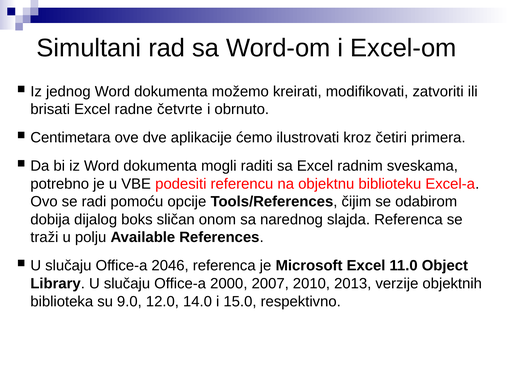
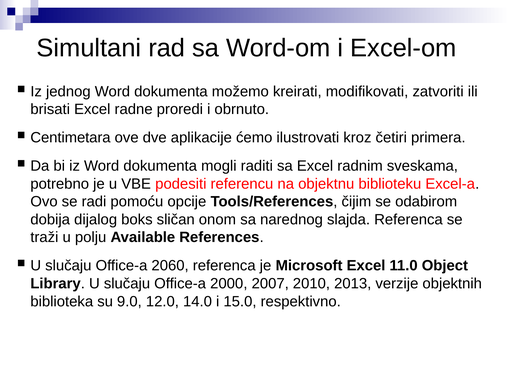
četvrte: četvrte -> proredi
2046: 2046 -> 2060
